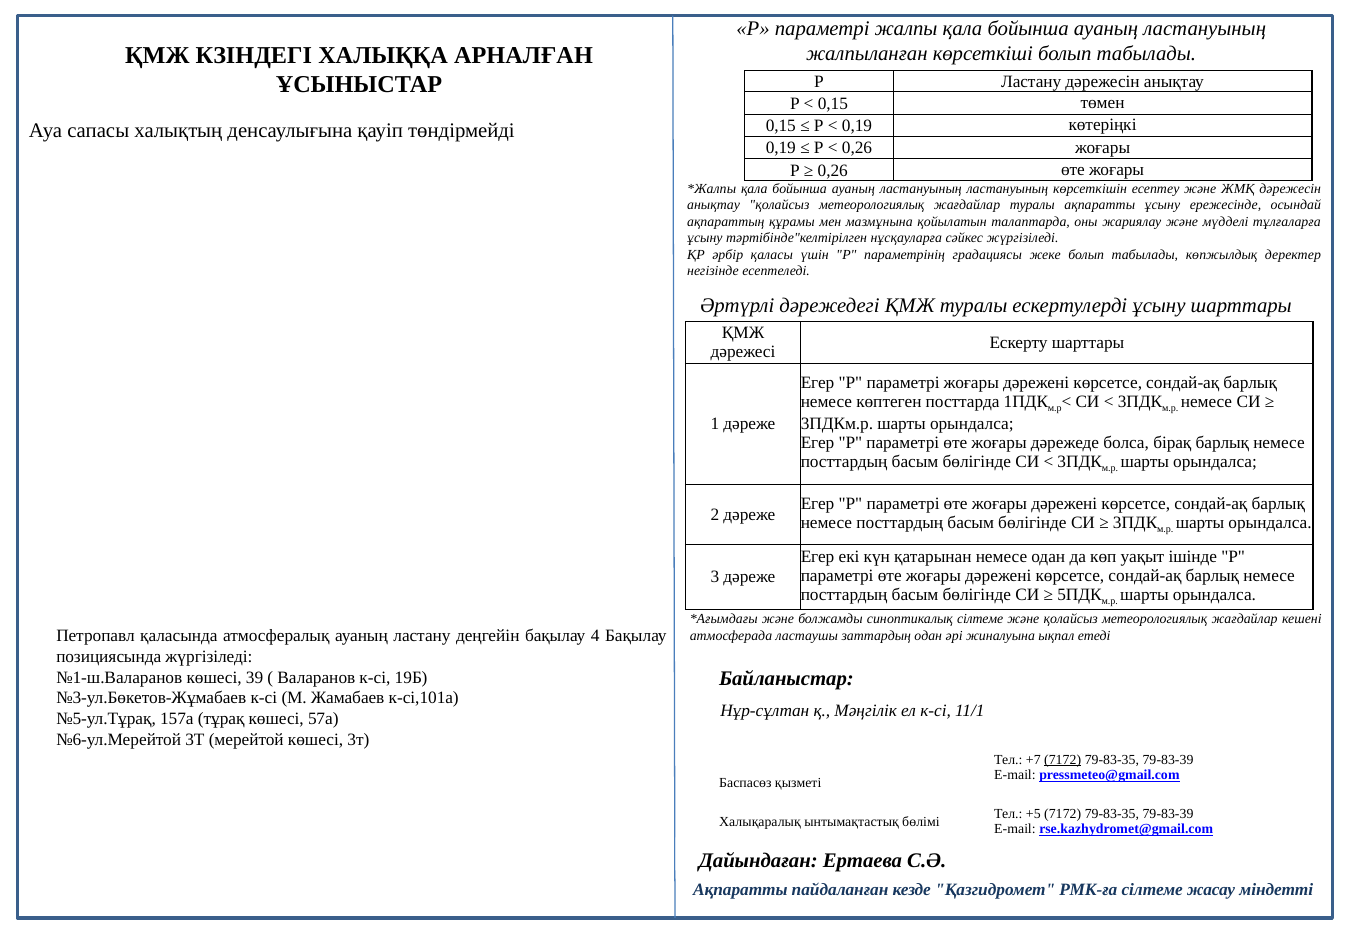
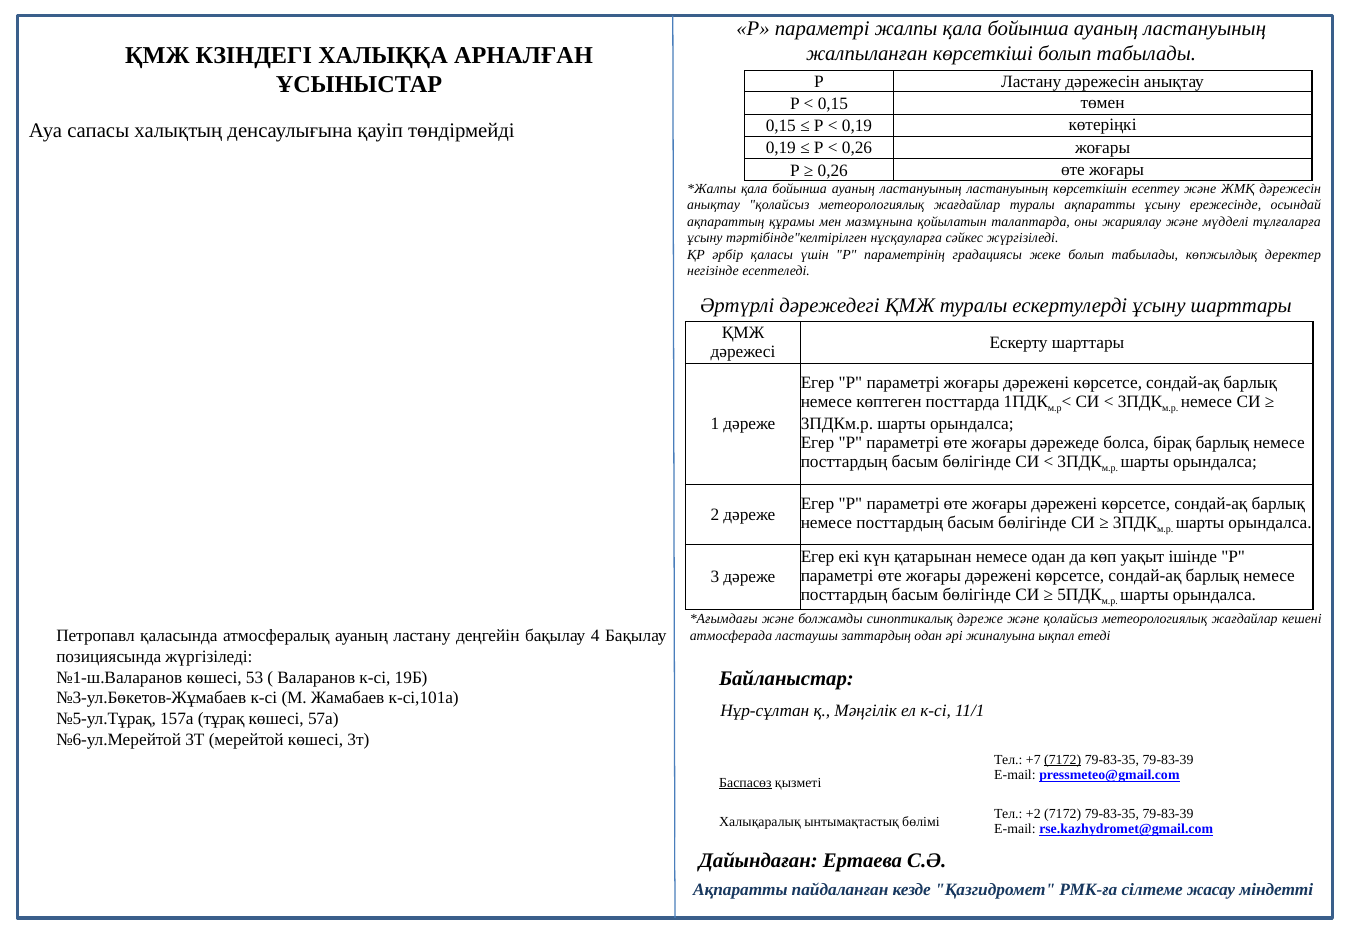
синоптикалық сілтеме: сілтеме -> дәреже
39: 39 -> 53
Баспасөз underline: none -> present
+5: +5 -> +2
